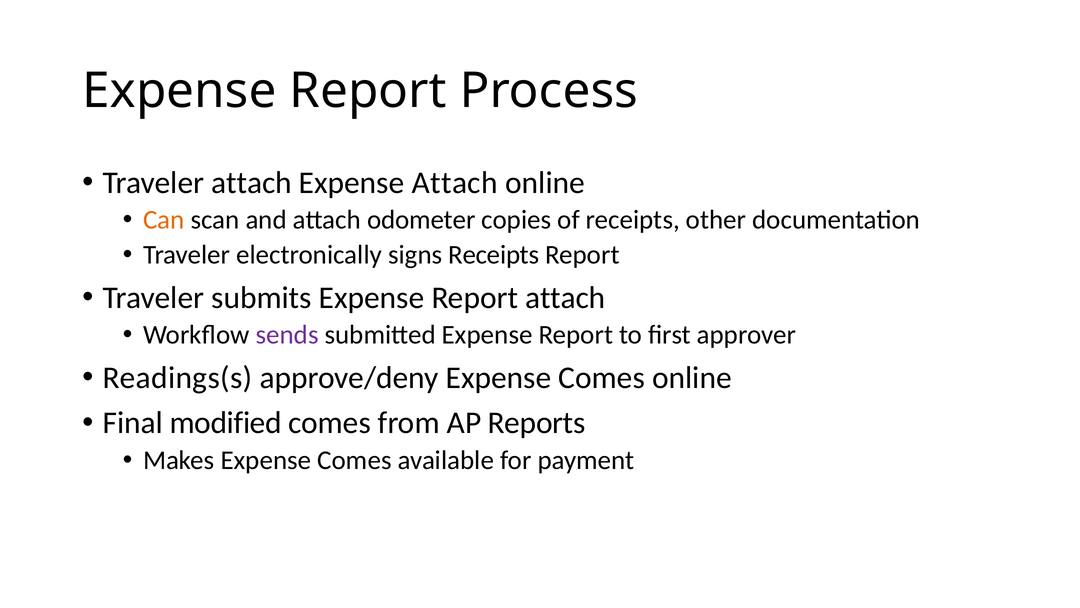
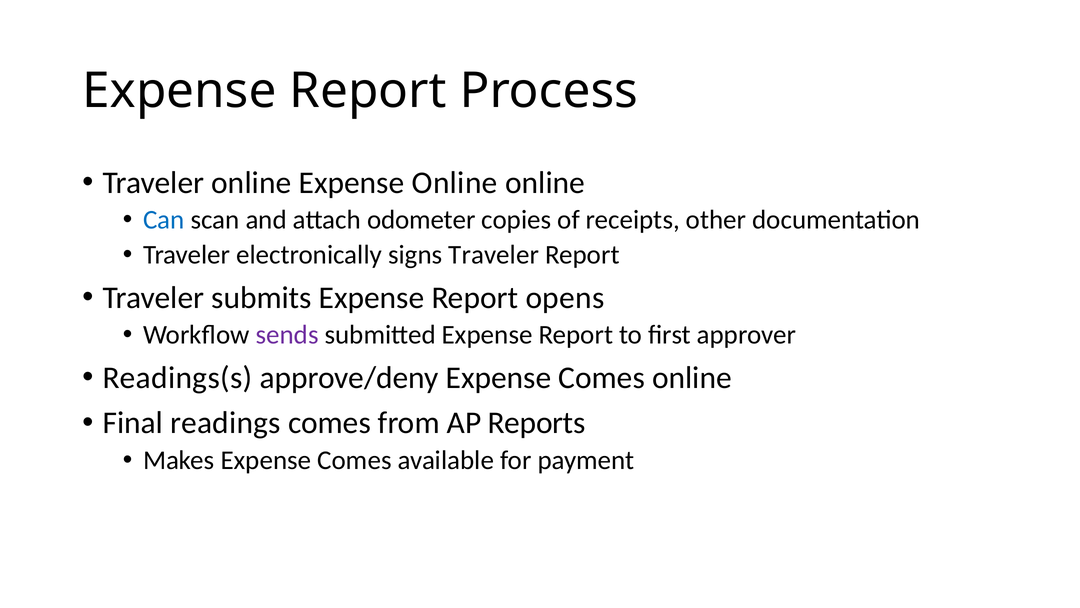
Traveler attach: attach -> online
Expense Attach: Attach -> Online
Can colour: orange -> blue
signs Receipts: Receipts -> Traveler
Report attach: attach -> opens
modified: modified -> readings
